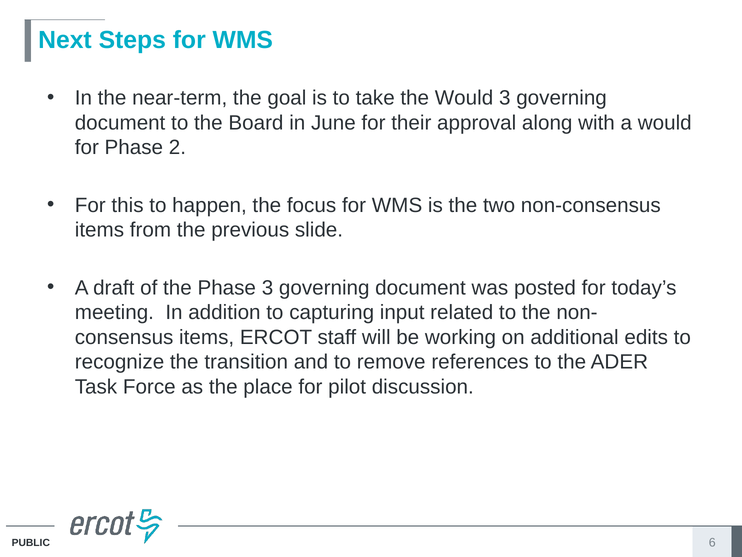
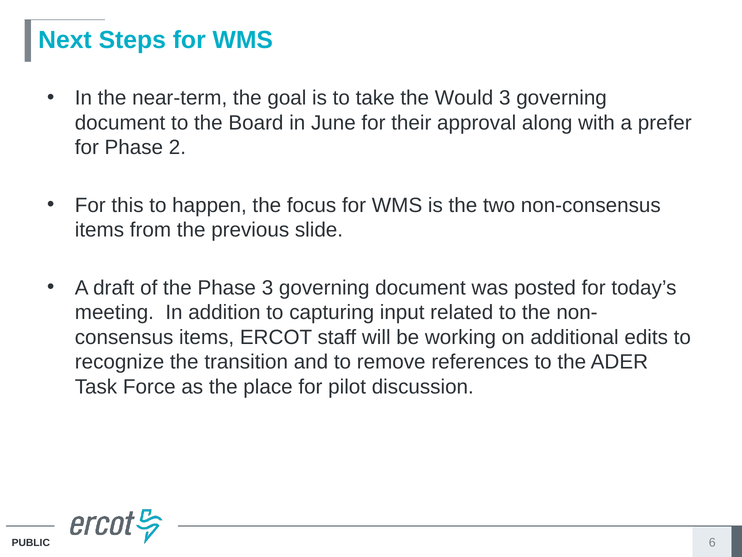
a would: would -> prefer
